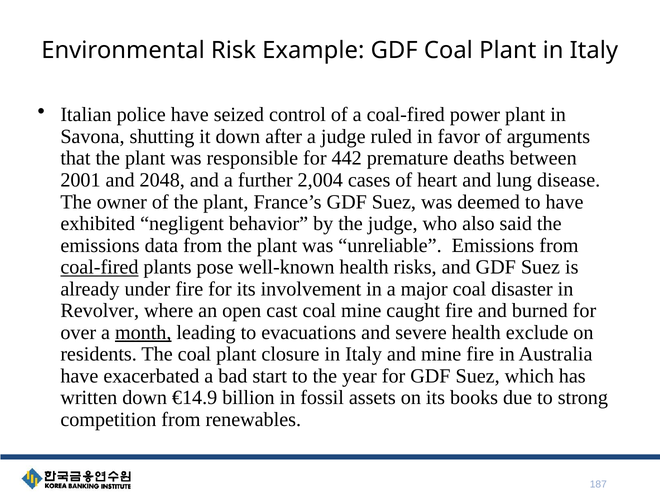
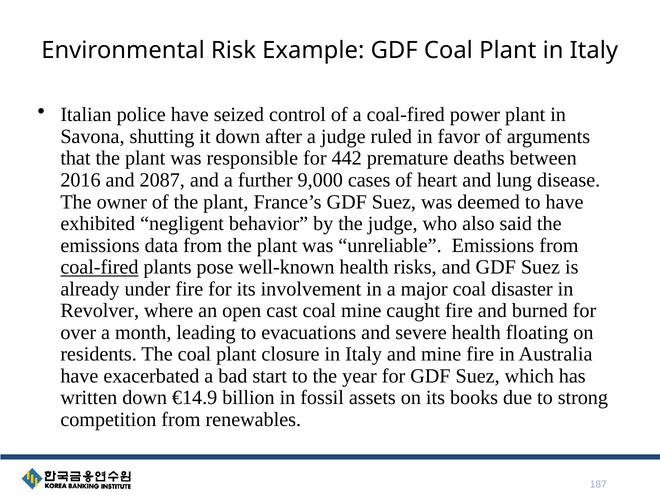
2001: 2001 -> 2016
2048: 2048 -> 2087
2,004: 2,004 -> 9,000
month underline: present -> none
exclude: exclude -> floating
